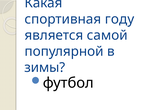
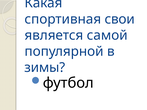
году: году -> свои
